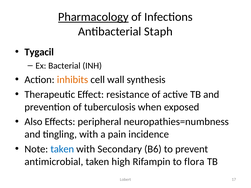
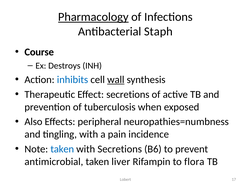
Tygacil: Tygacil -> Course
Bacterial: Bacterial -> Destroys
inhibits colour: orange -> blue
wall underline: none -> present
Effect resistance: resistance -> secretions
with Secondary: Secondary -> Secretions
high: high -> liver
